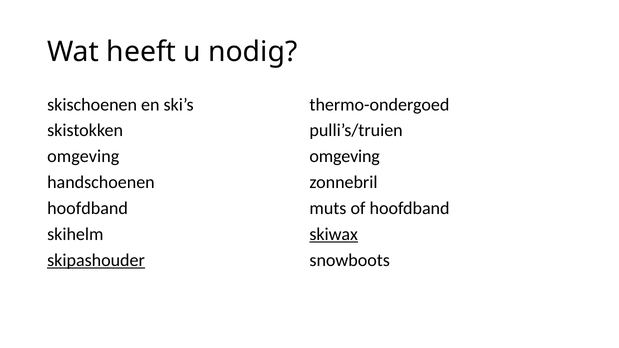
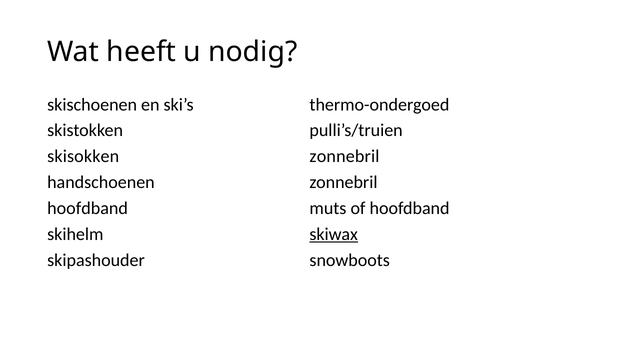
omgeving at (83, 157): omgeving -> skisokken
omgeving at (345, 157): omgeving -> zonnebril
skipashouder underline: present -> none
